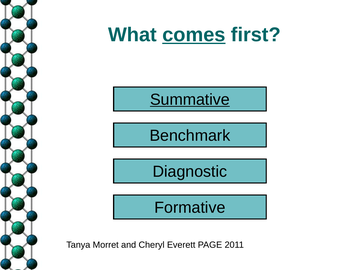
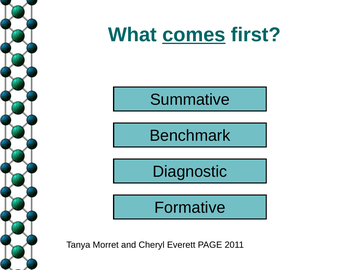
Summative underline: present -> none
